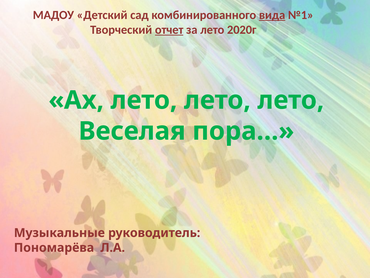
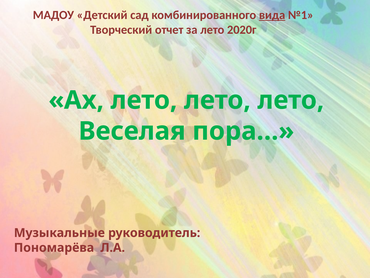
отчет underline: present -> none
